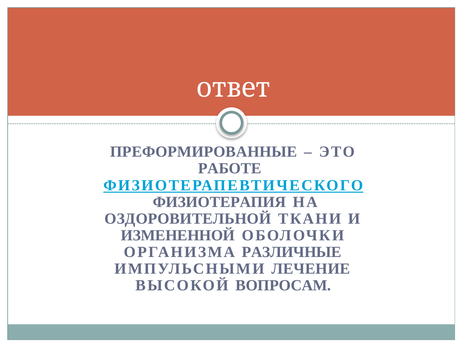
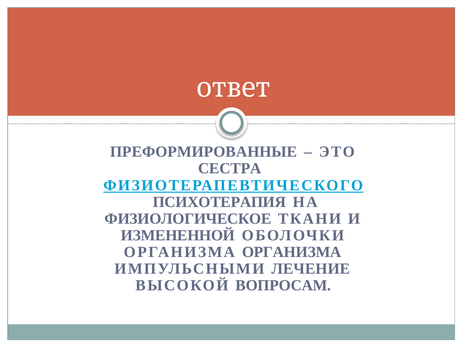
РАБОТЕ: РАБОТЕ -> СЕСТРА
ФИЗИОТЕРАПИЯ: ФИЗИОТЕРАПИЯ -> ПСИХОТЕРАПИЯ
ОЗДОРОВИТЕЛЬНОЙ: ОЗДОРОВИТЕЛЬНОЙ -> ФИЗИОЛОГИЧЕСКОЕ
ОРГАНИЗМА РАЗЛИЧНЫЕ: РАЗЛИЧНЫЕ -> ОРГАНИЗМА
